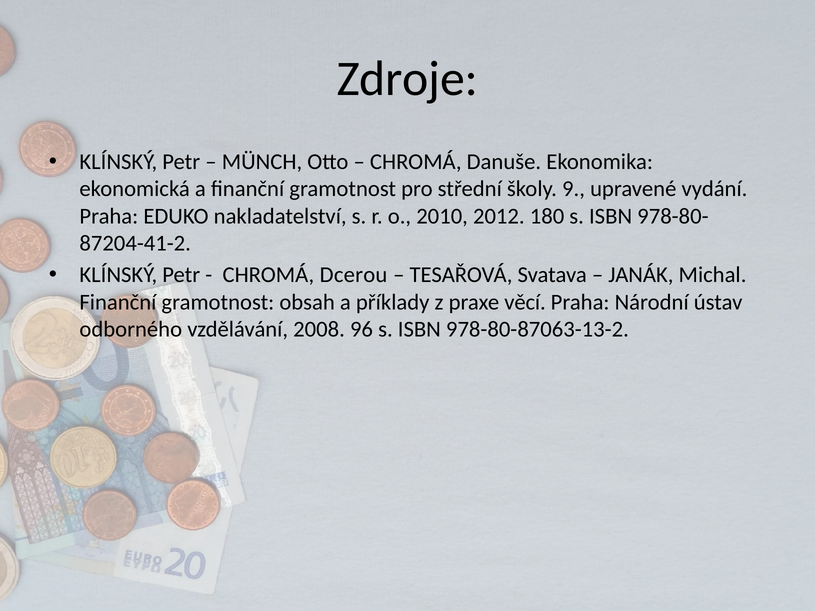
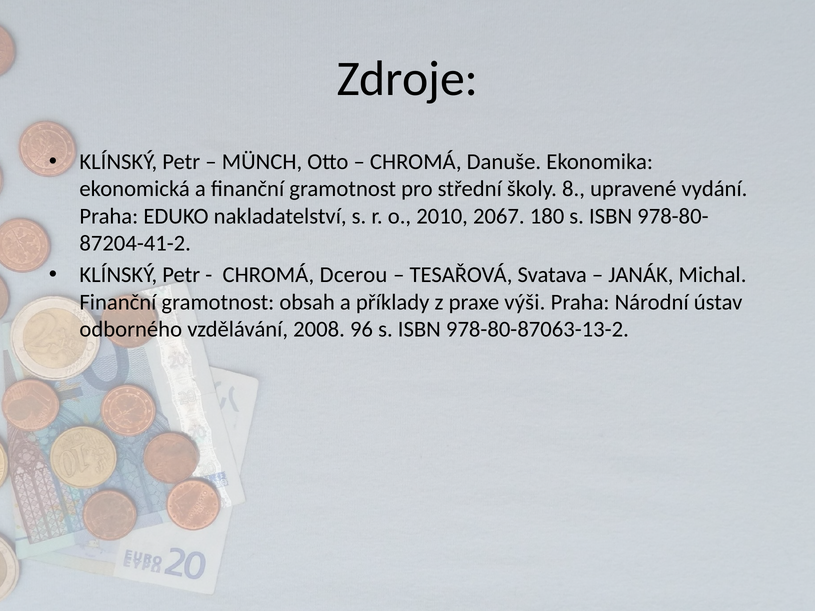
9: 9 -> 8
2012: 2012 -> 2067
věcí: věcí -> výši
